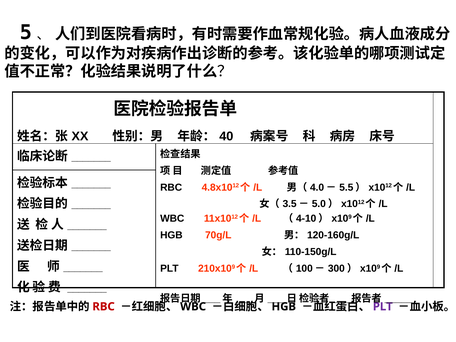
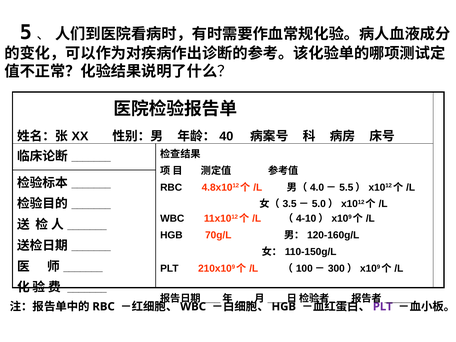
RBC at (104, 307) colour: red -> black
